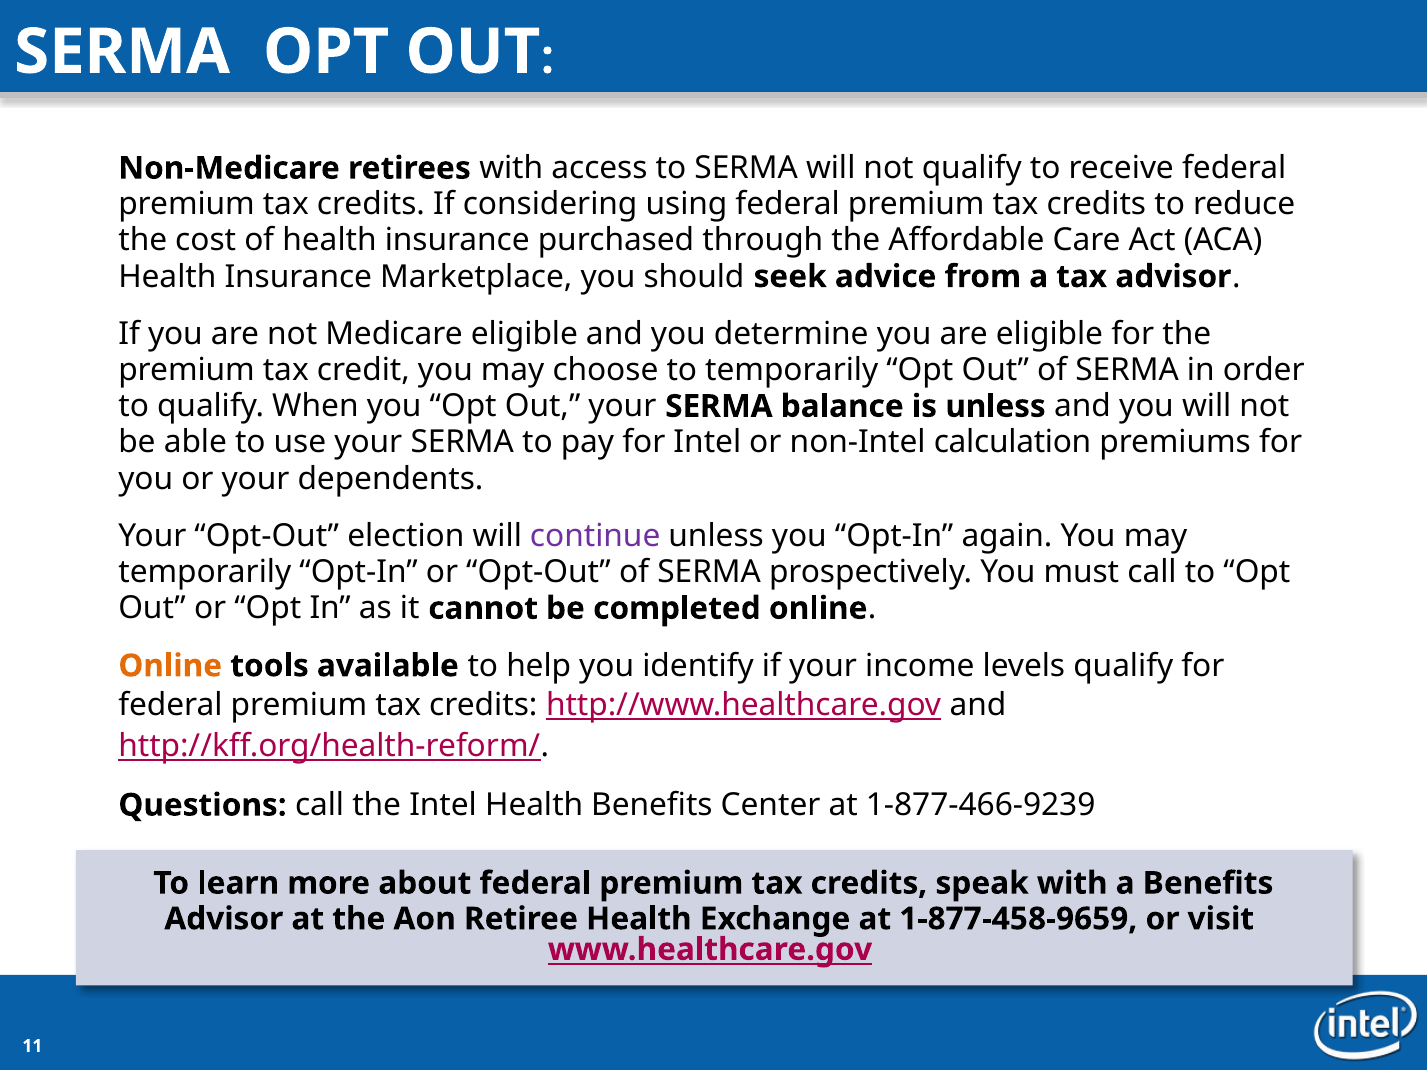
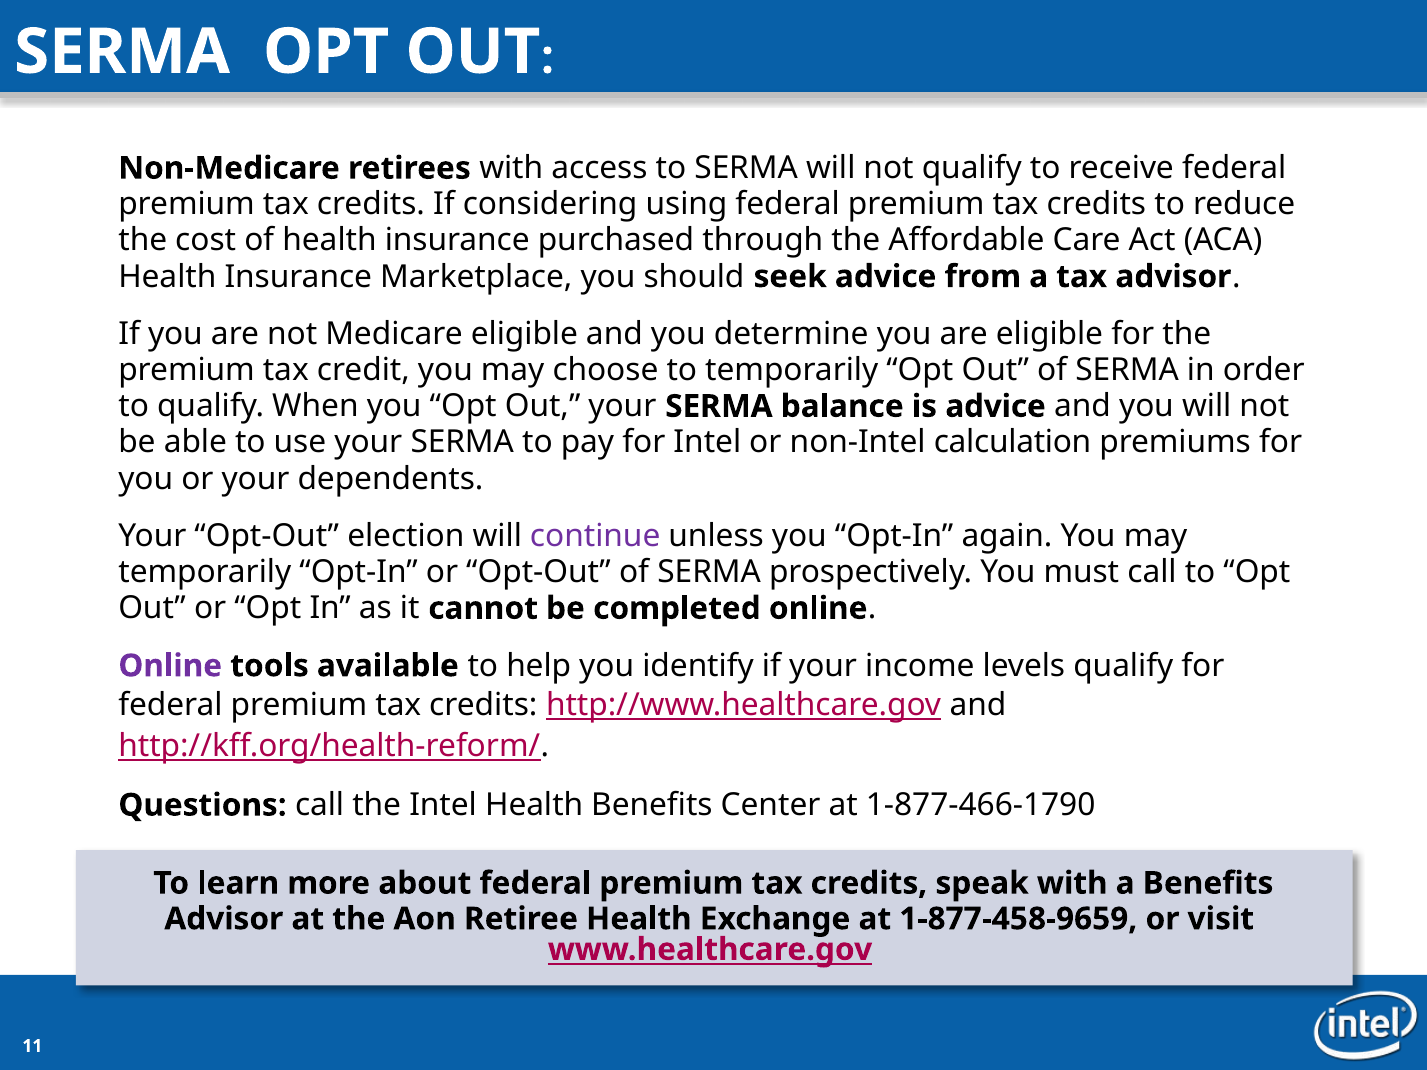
is unless: unless -> advice
Online at (170, 666) colour: orange -> purple
1-877-466-9239: 1-877-466-9239 -> 1-877-466-1790
